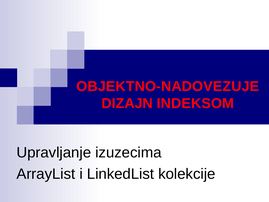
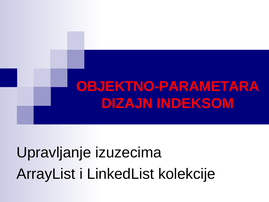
OBJEKTNO-NADOVEZUJE: OBJEKTNO-NADOVEZUJE -> OBJEKTNO-PARAMETARA
